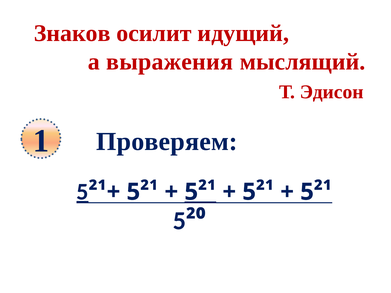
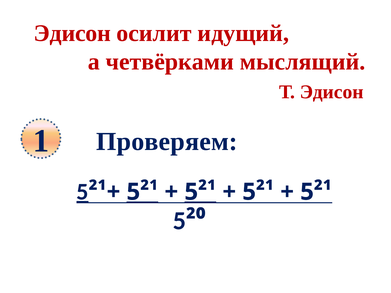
Знаков at (72, 33): Знаков -> Эдисон
выражения: выражения -> четвёрками
5²¹ at (142, 192) underline: none -> present
